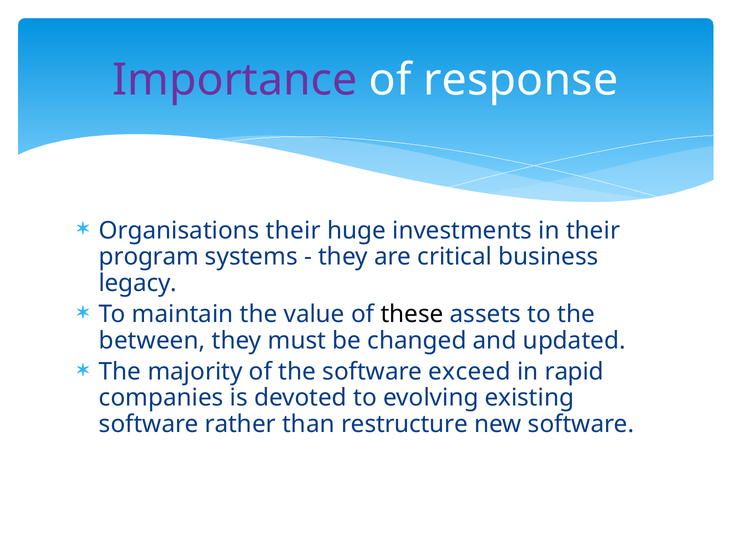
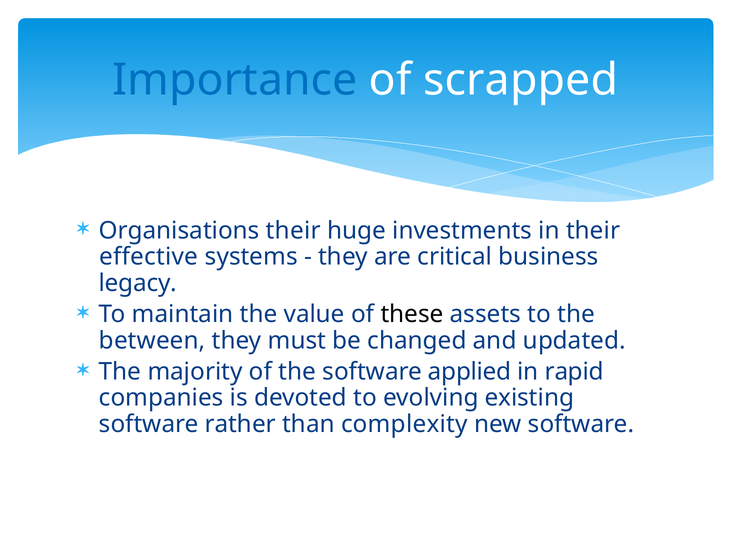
Importance colour: purple -> blue
response: response -> scrapped
program: program -> effective
exceed: exceed -> applied
restructure: restructure -> complexity
